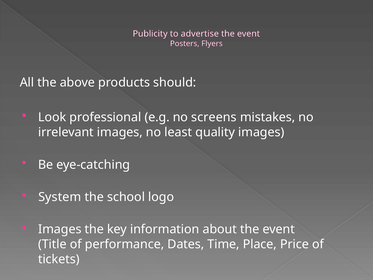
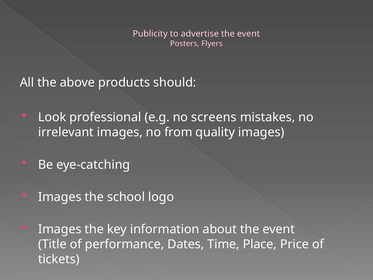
least: least -> from
System at (60, 197): System -> Images
